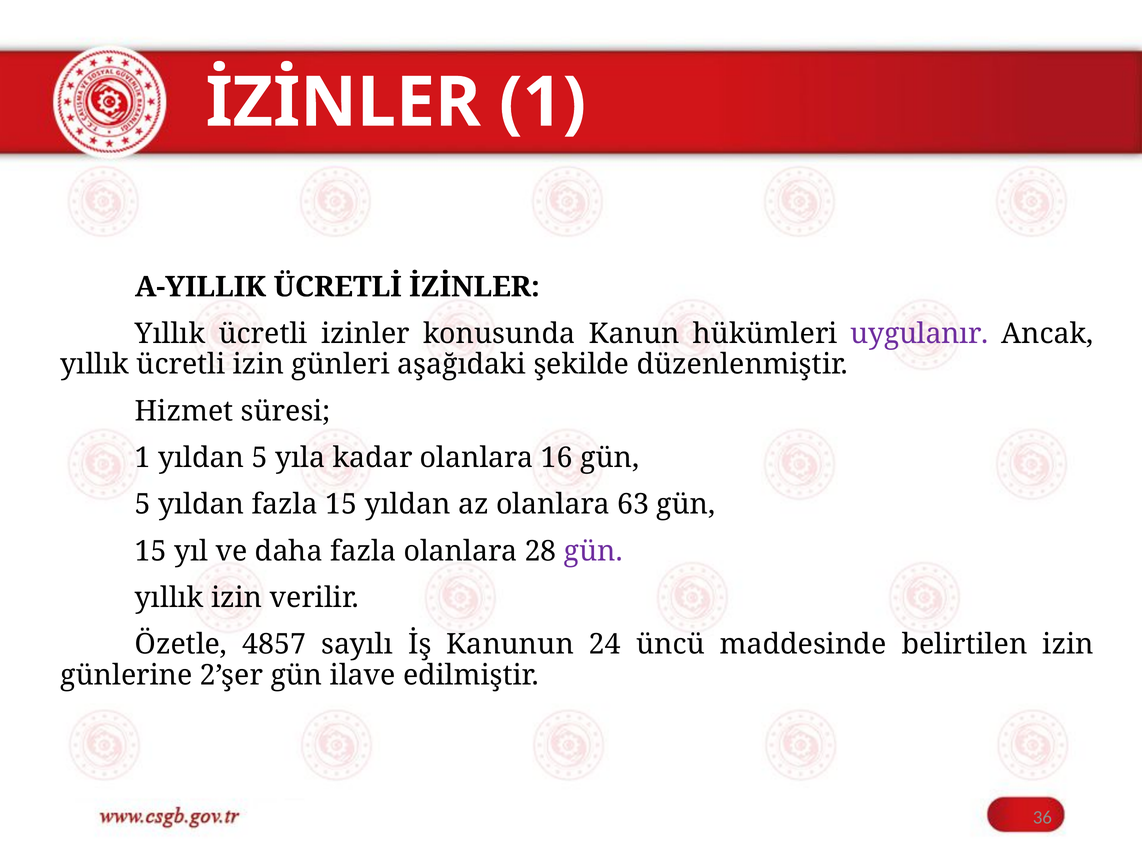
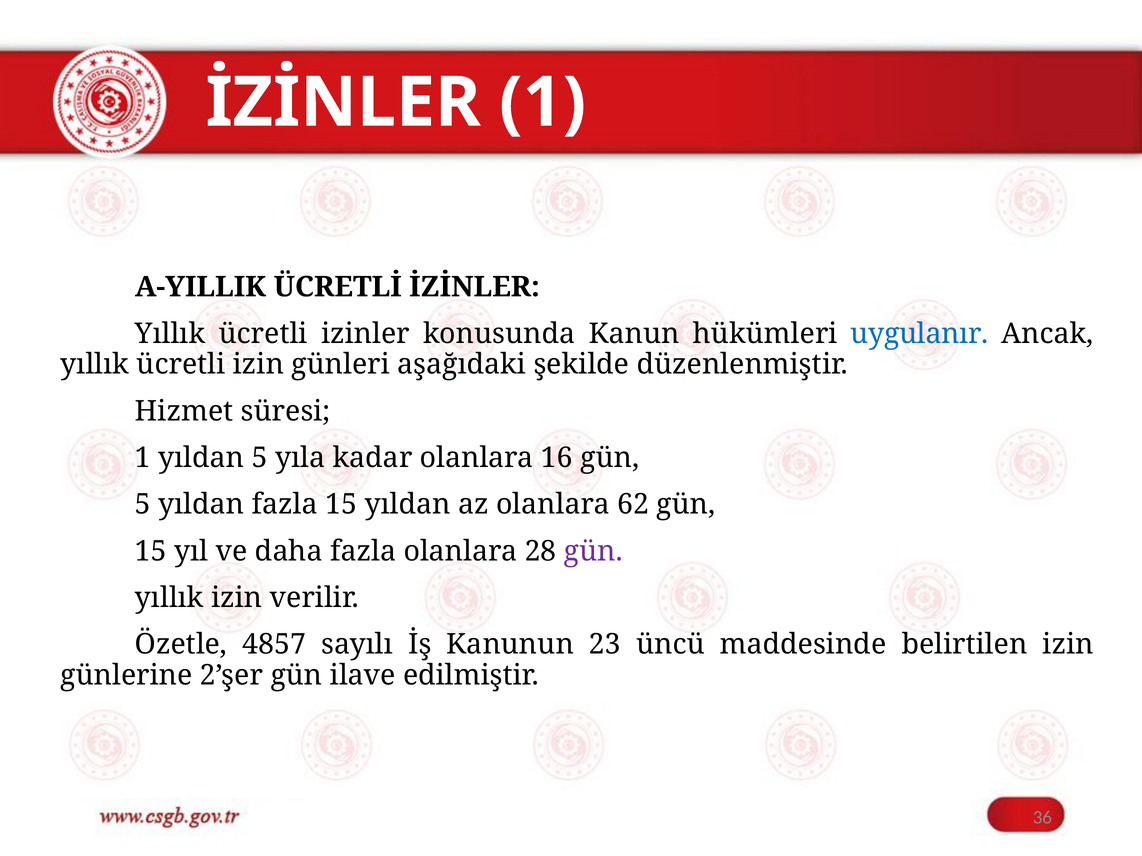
uygulanır colour: purple -> blue
63: 63 -> 62
24: 24 -> 23
